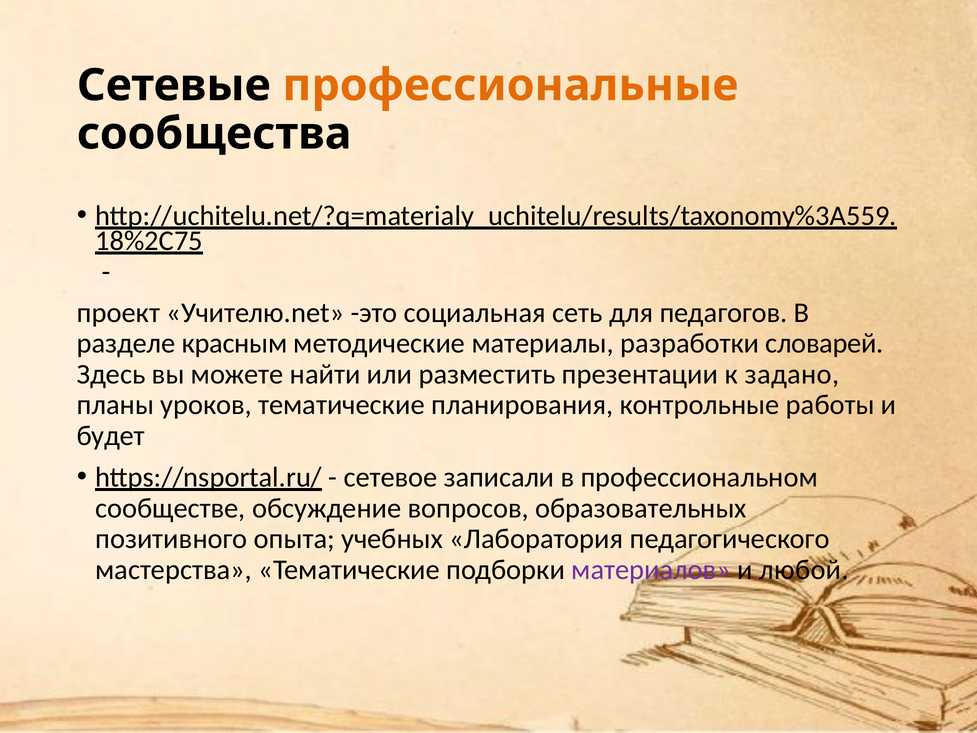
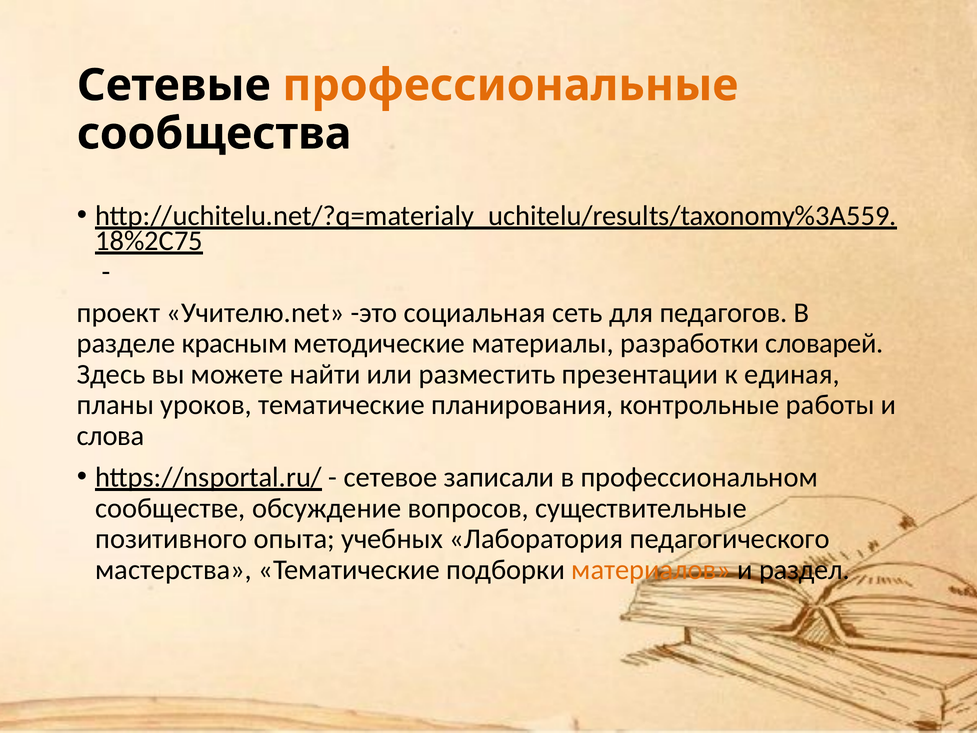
задано: задано -> единая
будет: будет -> слова
образовательных: образовательных -> существительные
материалов colour: purple -> orange
любой: любой -> раздел
